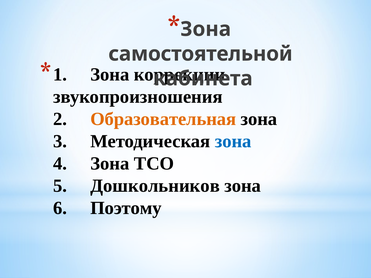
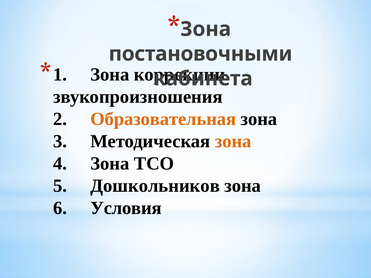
самостоятельной: самостоятельной -> постановочными
зона at (233, 141) colour: blue -> orange
Поэтому: Поэтому -> Условия
